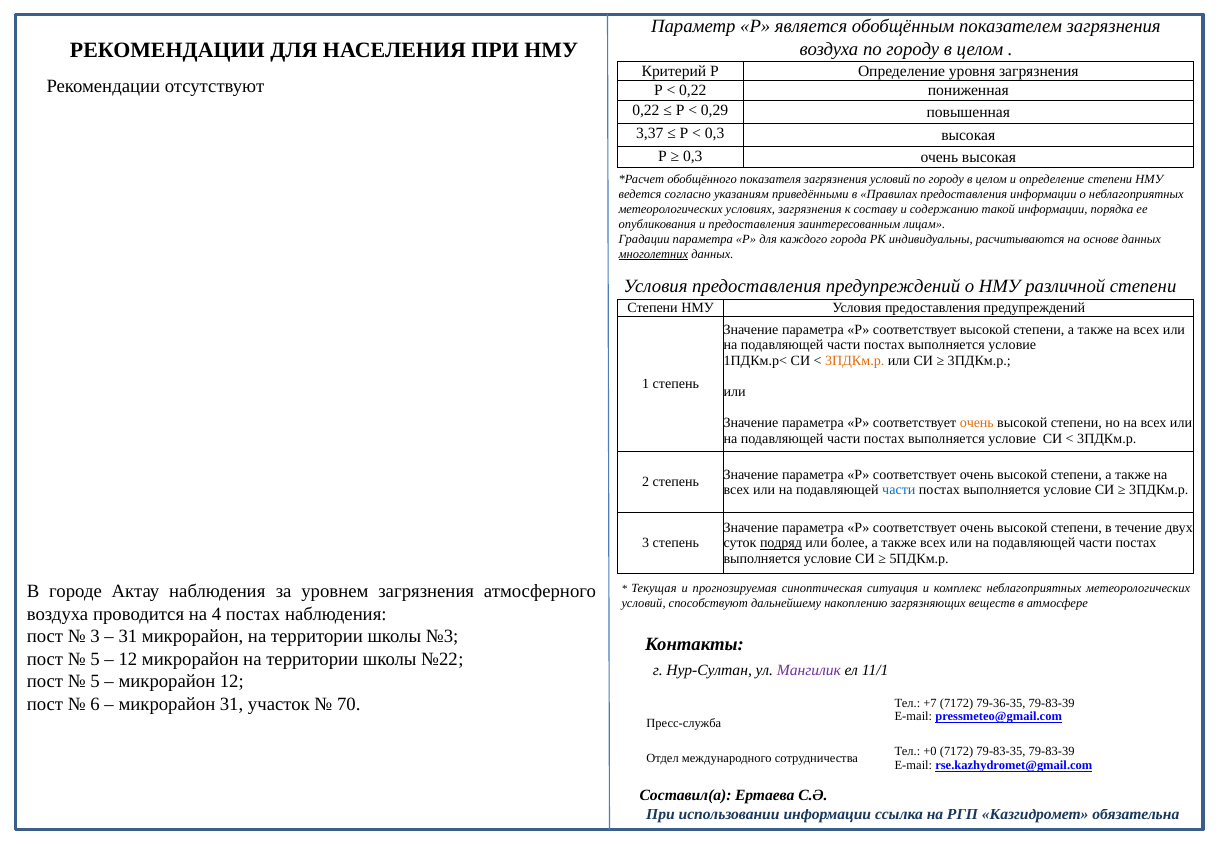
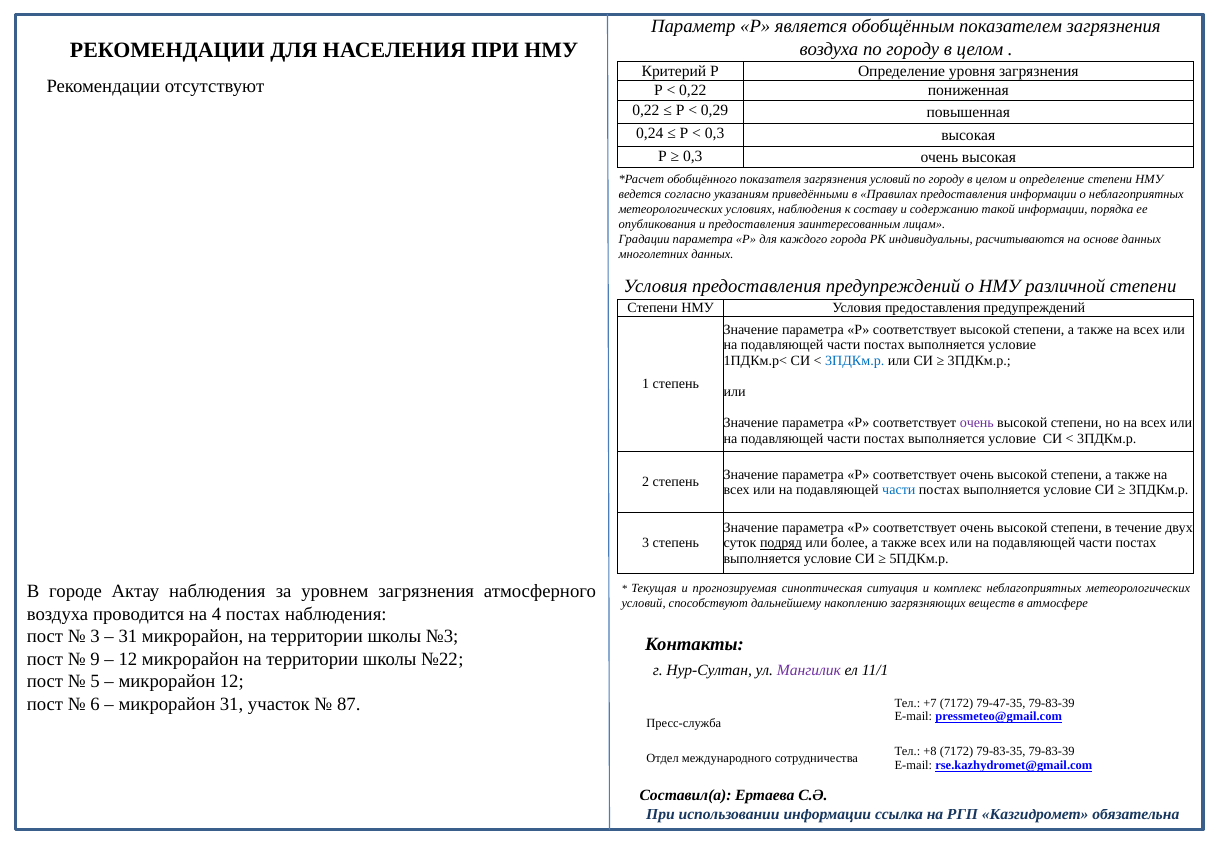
3,37: 3,37 -> 0,24
условиях загрязнения: загрязнения -> наблюдения
многолетних underline: present -> none
3ПДКм.р at (855, 361) colour: orange -> blue
очень at (977, 423) colour: orange -> purple
5 at (95, 659): 5 -> 9
70: 70 -> 87
79-36-35: 79-36-35 -> 79-47-35
+0: +0 -> +8
